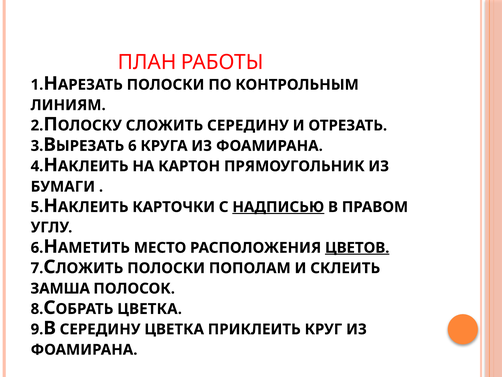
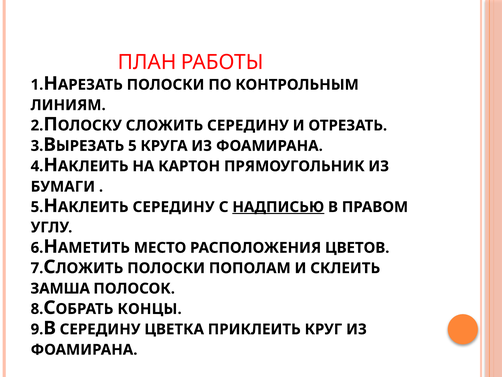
6 at (132, 146): 6 -> 5
КАРТОЧКИ at (174, 207): КАРТОЧКИ -> СЕРЕДИНУ
ЦВЕТОВ underline: present -> none
ЦВЕТКА at (150, 309): ЦВЕТКА -> КОНЦЫ
